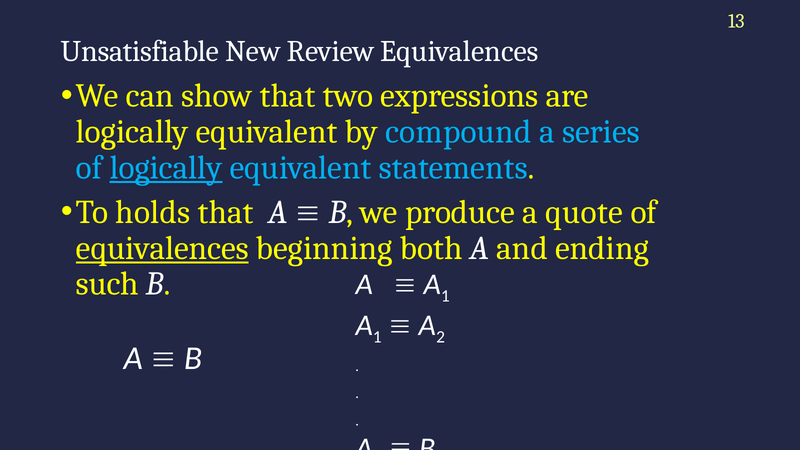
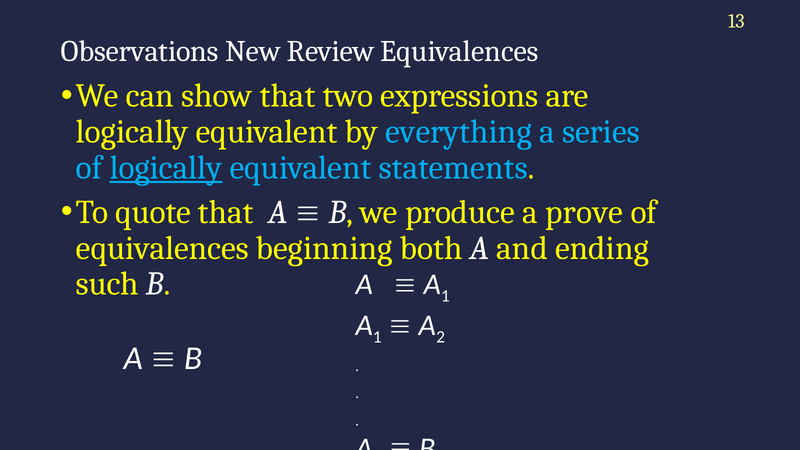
Unsatisfiable: Unsatisfiable -> Observations
compound: compound -> everything
holds: holds -> quote
quote: quote -> prove
equivalences at (162, 248) underline: present -> none
